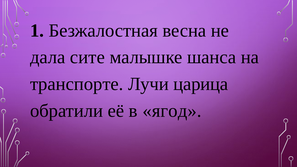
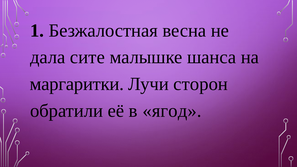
транспорте: транспорте -> маргаритки
царица: царица -> сторон
